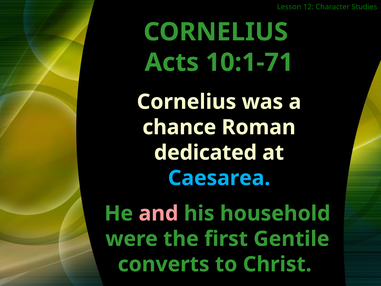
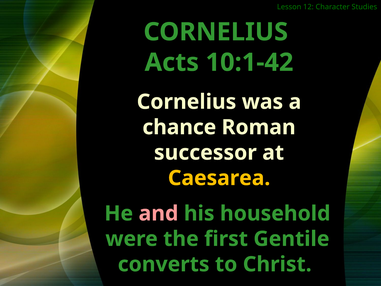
10:1-71: 10:1-71 -> 10:1-42
dedicated: dedicated -> successor
Caesarea colour: light blue -> yellow
